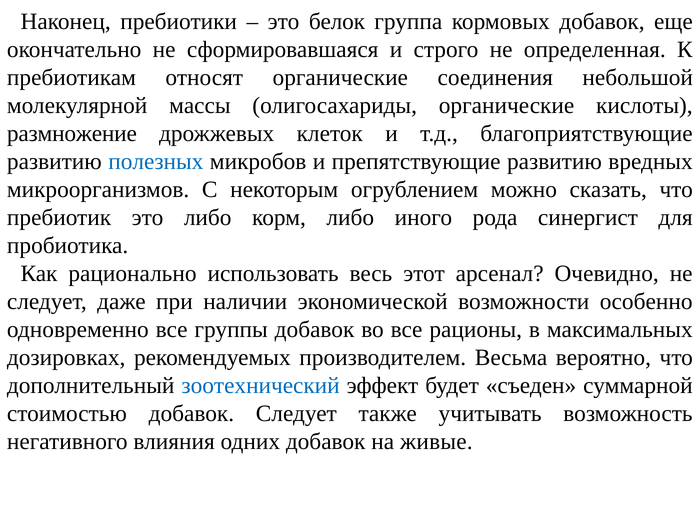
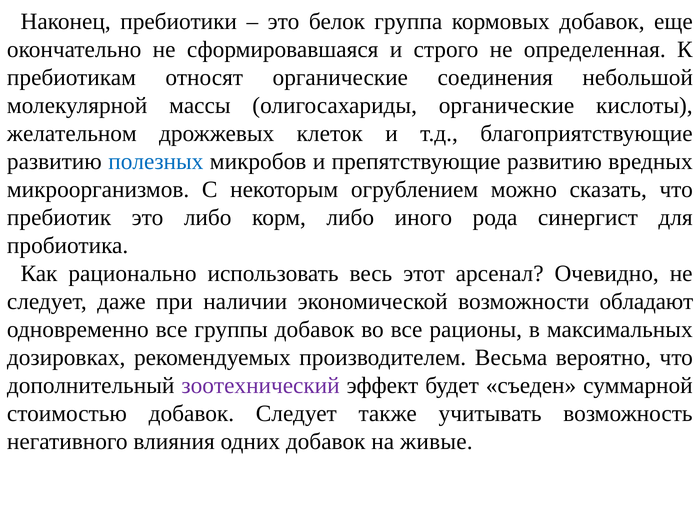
размножение: размножение -> желательном
особенно: особенно -> обладают
зоотехнический colour: blue -> purple
